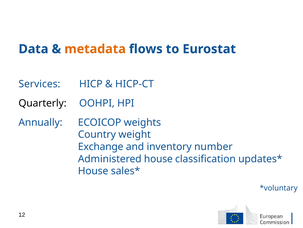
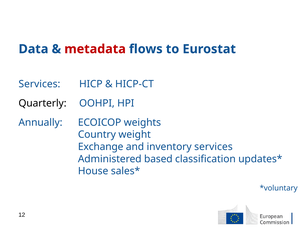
metadata colour: orange -> red
inventory number: number -> services
Administered house: house -> based
